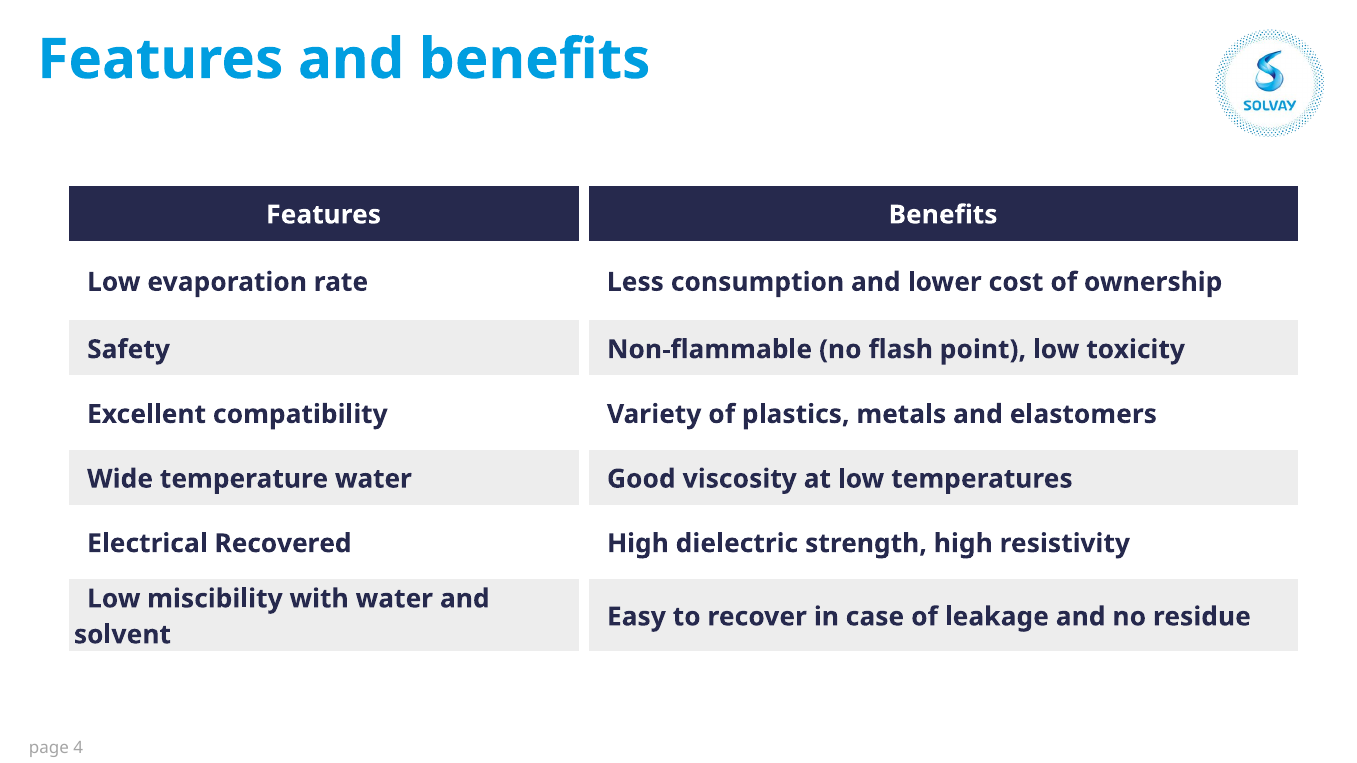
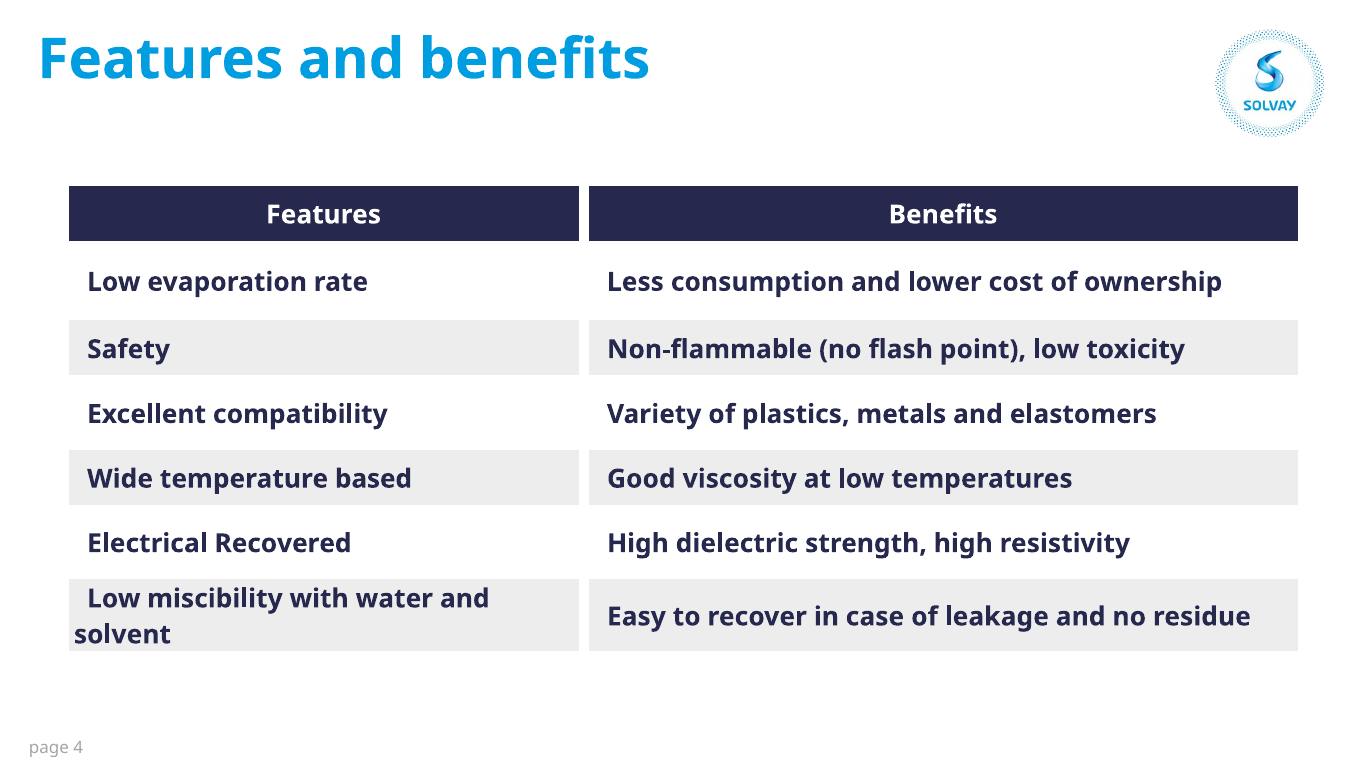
temperature water: water -> based
